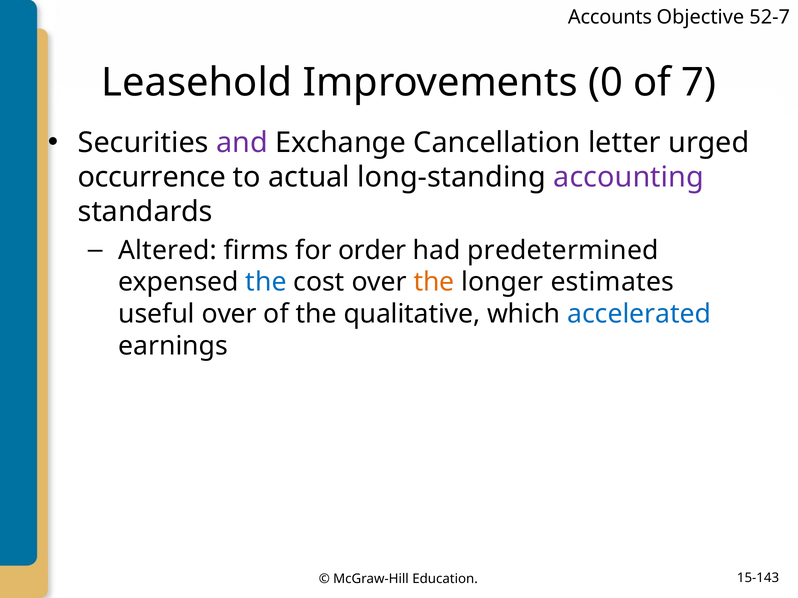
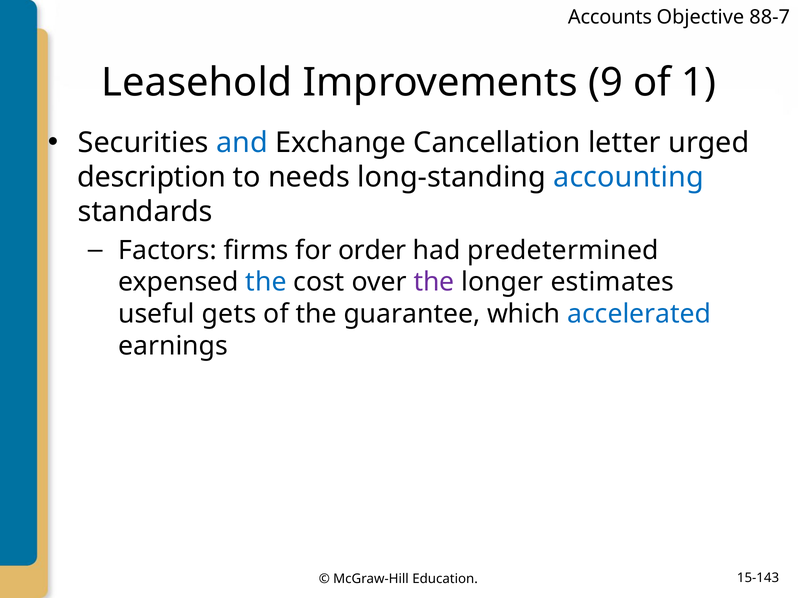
52-7: 52-7 -> 88-7
0: 0 -> 9
7: 7 -> 1
and colour: purple -> blue
occurrence: occurrence -> description
actual: actual -> needs
accounting colour: purple -> blue
Altered: Altered -> Factors
the at (434, 282) colour: orange -> purple
useful over: over -> gets
qualitative: qualitative -> guarantee
